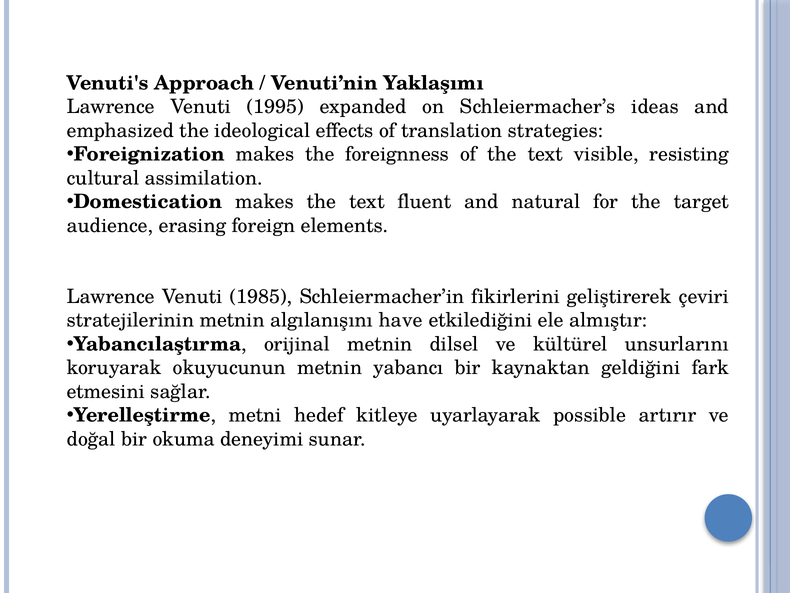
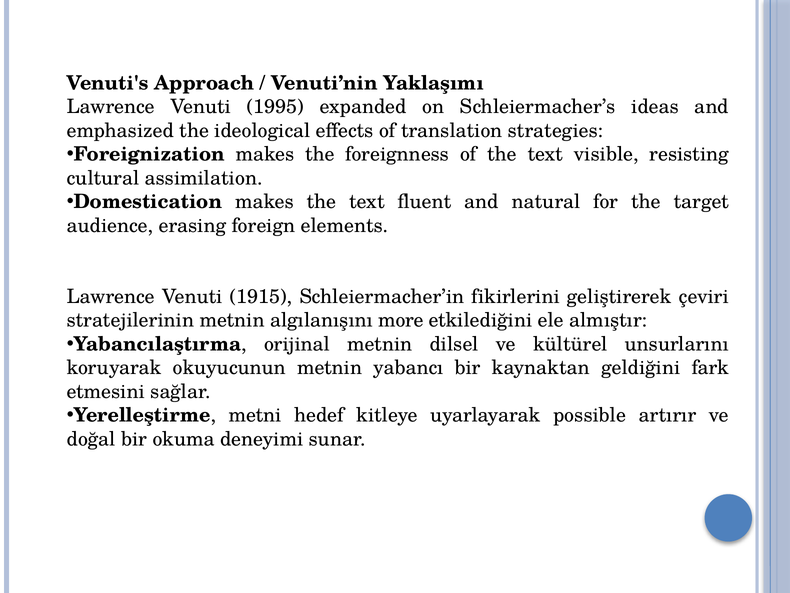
1985: 1985 -> 1915
have: have -> more
